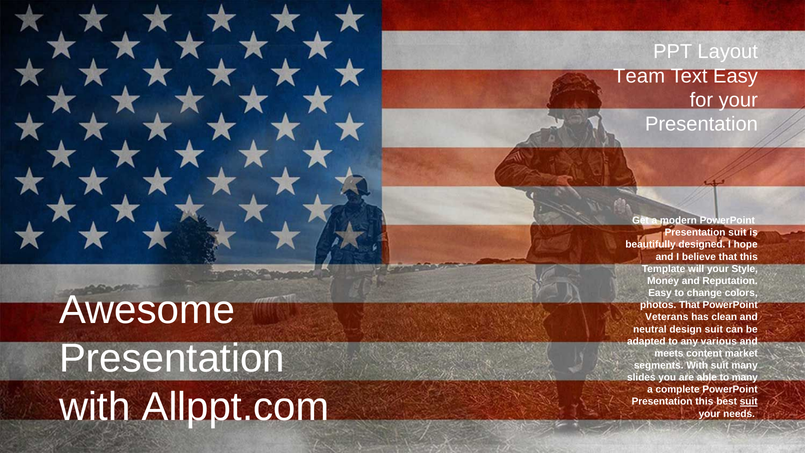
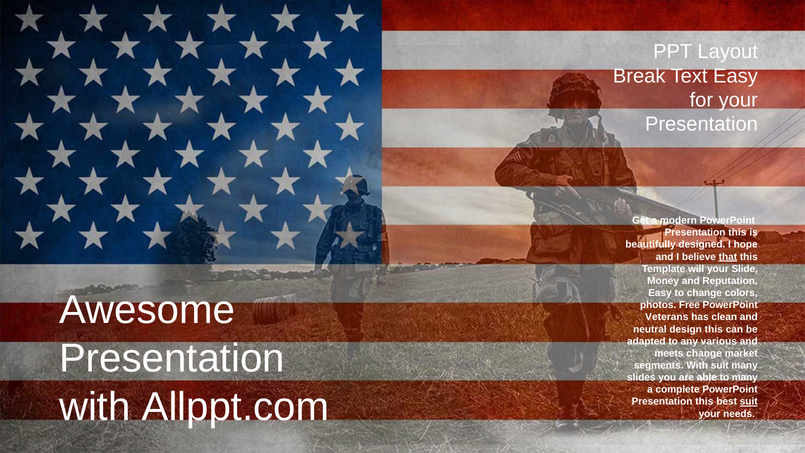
Team: Team -> Break
suit at (737, 232): suit -> this
that at (728, 257) underline: none -> present
Style: Style -> Slide
photos That: That -> Free
design suit: suit -> this
meets content: content -> change
